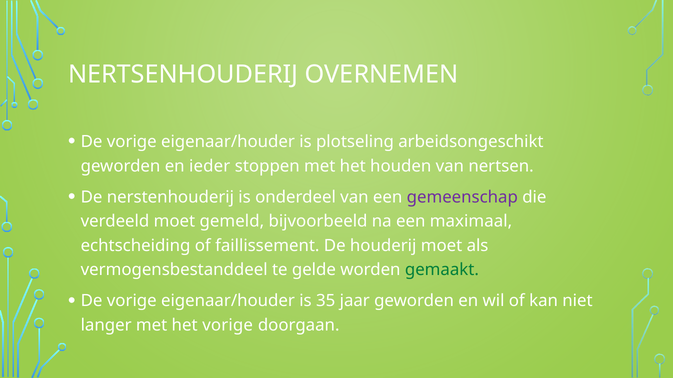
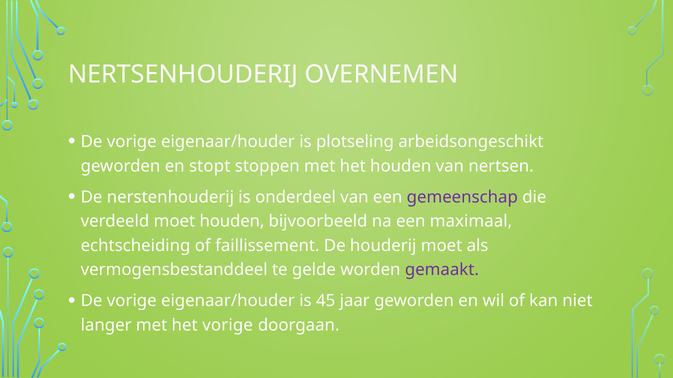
ieder: ieder -> stopt
moet gemeld: gemeld -> houden
gemaakt colour: green -> purple
35: 35 -> 45
